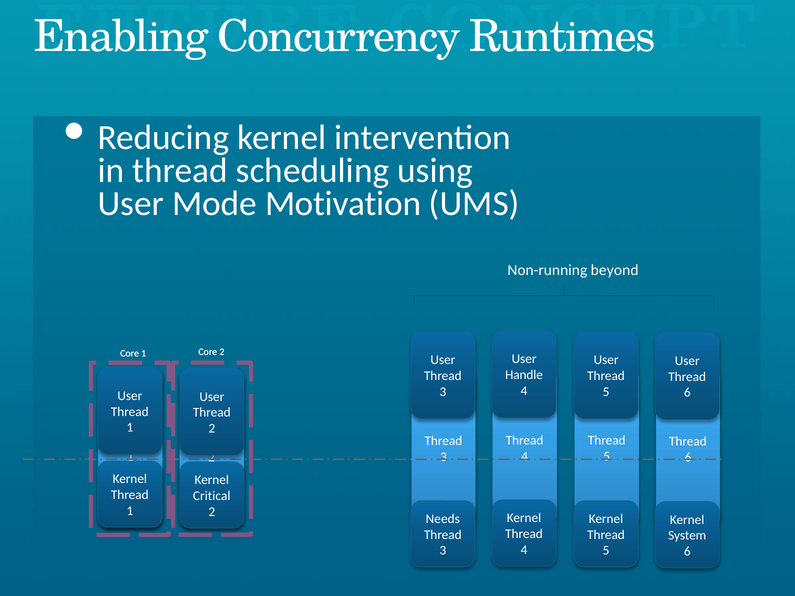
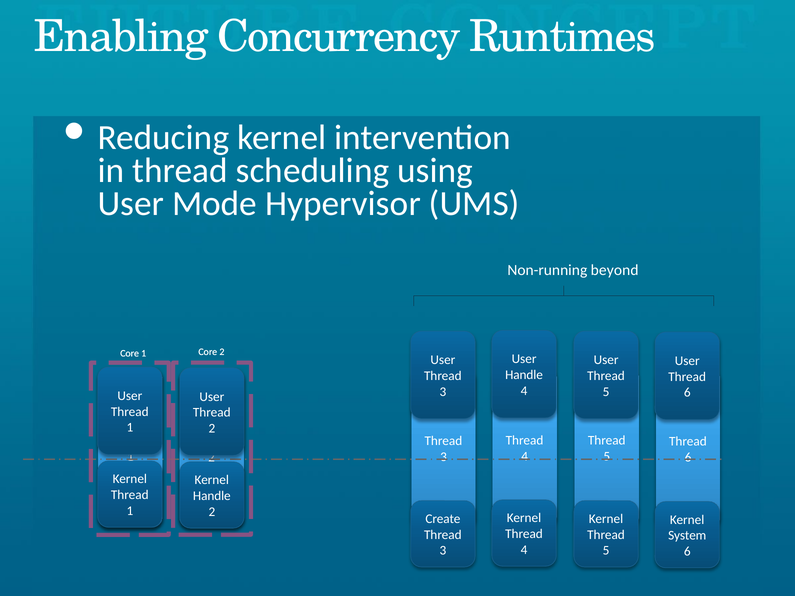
Motivation: Motivation -> Hypervisor
Critical at (212, 496): Critical -> Handle
Needs: Needs -> Create
